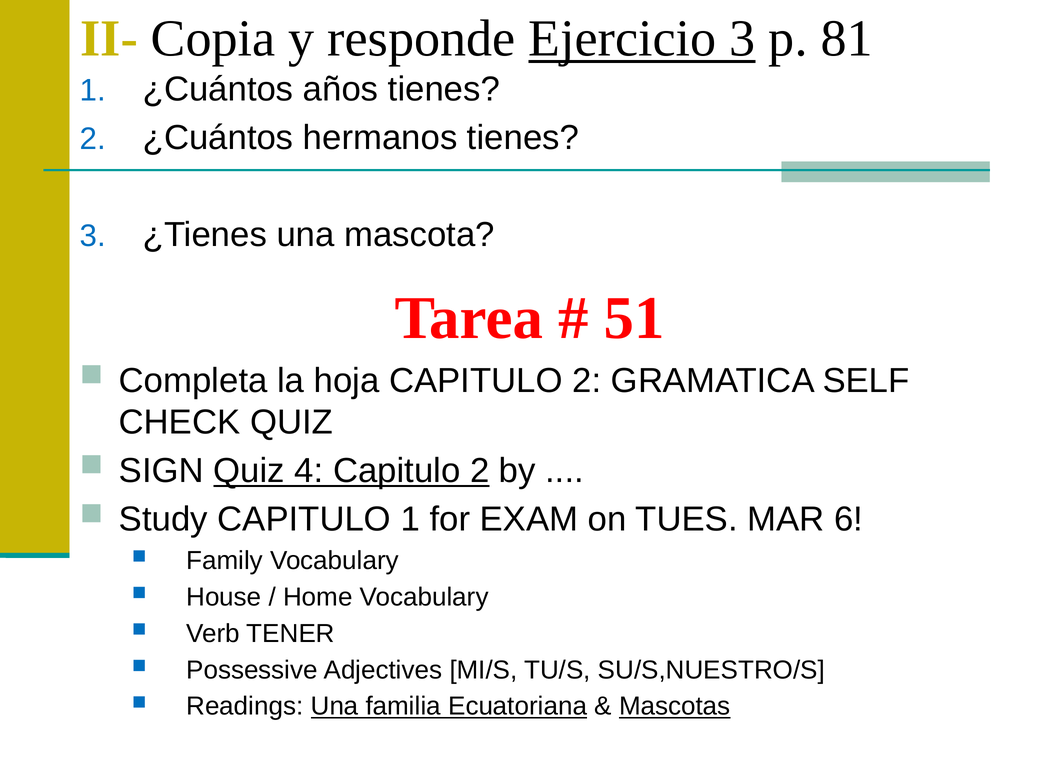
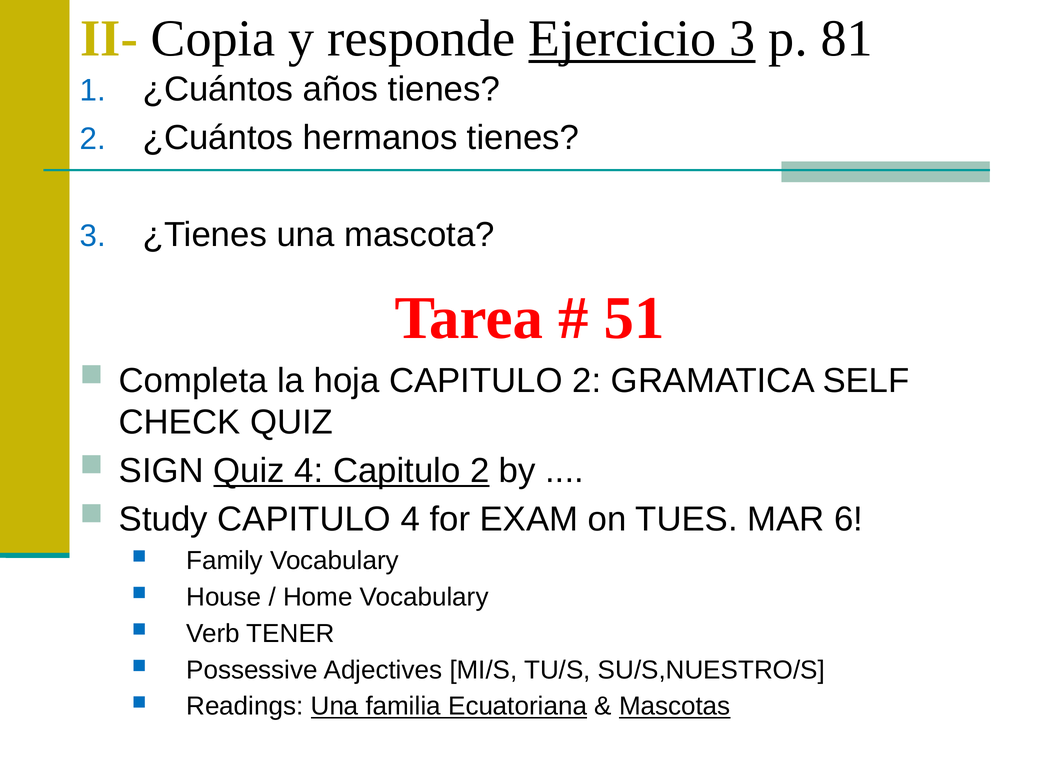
CAPITULO 1: 1 -> 4
